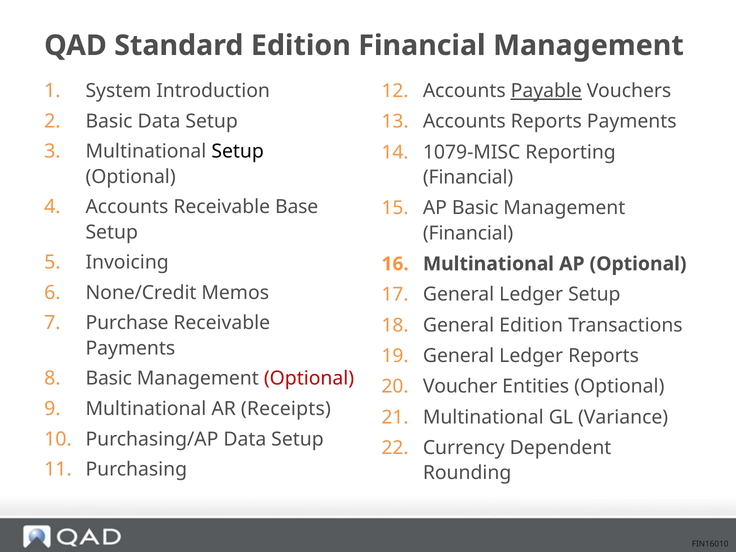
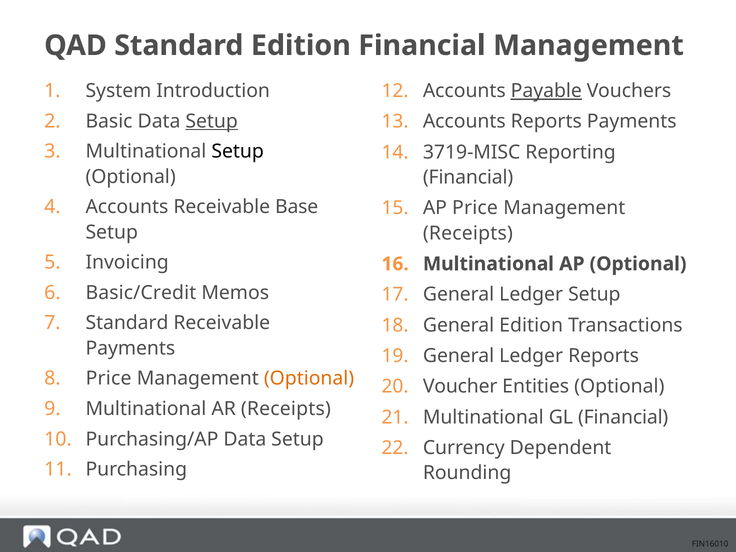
Setup at (212, 121) underline: none -> present
1079-MISC: 1079-MISC -> 3719-MISC
AP Basic: Basic -> Price
Financial at (468, 233): Financial -> Receipts
None/Credit: None/Credit -> Basic/Credit
Purchase at (127, 323): Purchase -> Standard
Basic at (109, 379): Basic -> Price
Optional at (309, 379) colour: red -> orange
GL Variance: Variance -> Financial
